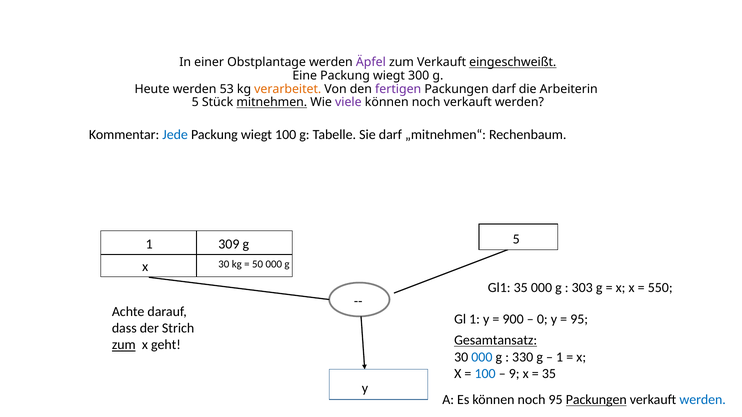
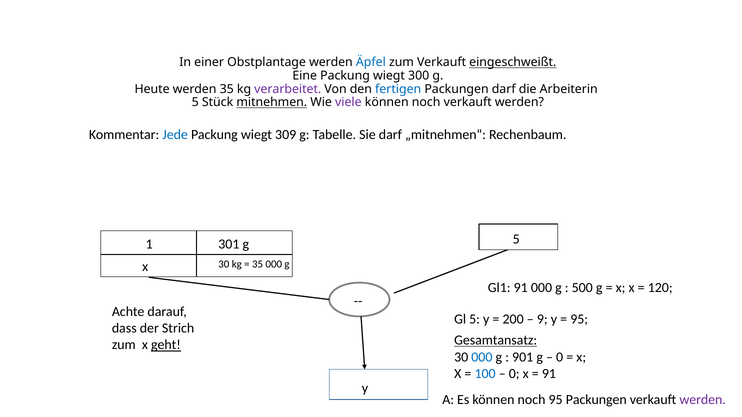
Äpfel colour: purple -> blue
werden 53: 53 -> 35
verarbeitet colour: orange -> purple
fertigen colour: purple -> blue
wiegt 100: 100 -> 309
309: 309 -> 301
50 at (258, 265): 50 -> 35
Gl1 35: 35 -> 91
303: 303 -> 500
550: 550 -> 120
Gl 1: 1 -> 5
900: 900 -> 200
0: 0 -> 9
zum at (124, 345) underline: present -> none
geht underline: none -> present
330: 330 -> 901
1 at (560, 357): 1 -> 0
9 at (514, 374): 9 -> 0
35 at (549, 374): 35 -> 91
Packungen at (596, 400) underline: present -> none
werden at (703, 400) colour: blue -> purple
